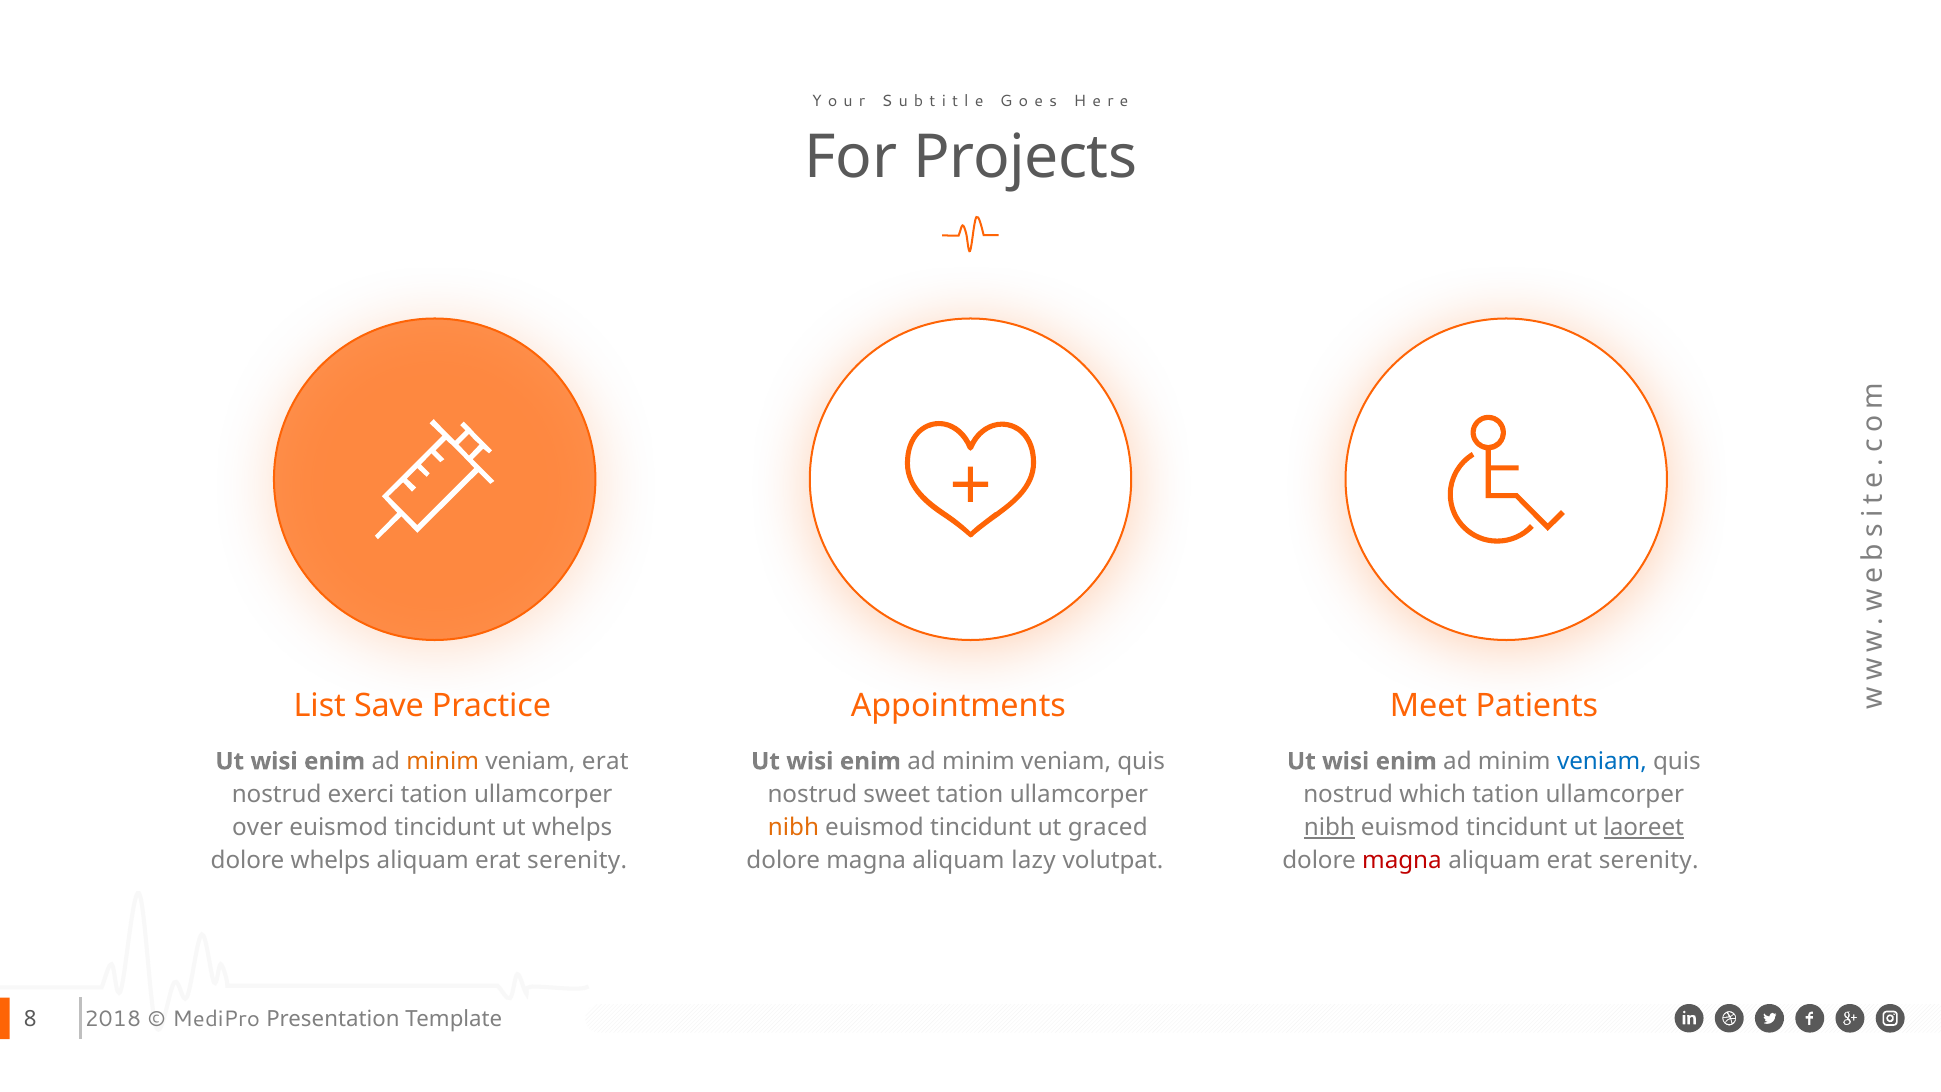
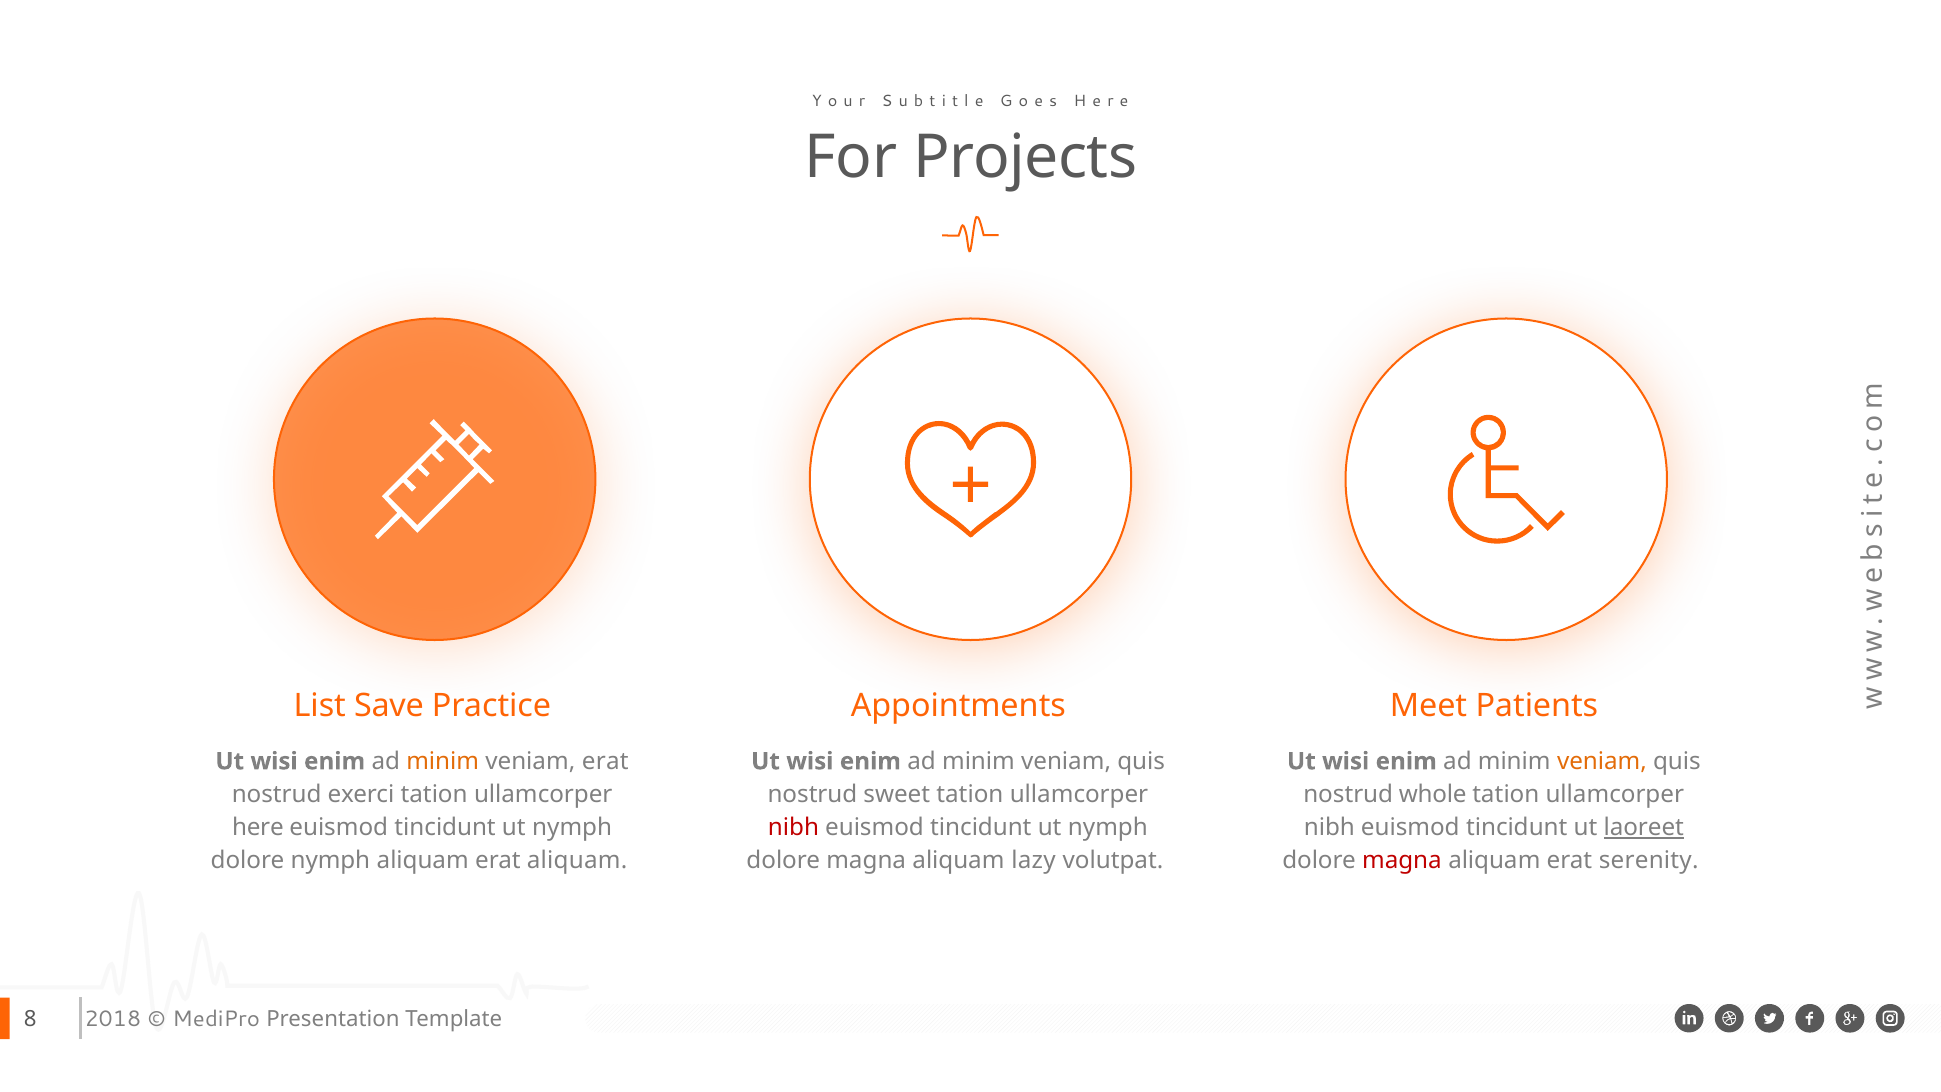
veniam at (1602, 761) colour: blue -> orange
which: which -> whole
over: over -> here
whelps at (572, 828): whelps -> nymph
nibh at (794, 828) colour: orange -> red
graced at (1108, 828): graced -> nymph
nibh at (1329, 828) underline: present -> none
dolore whelps: whelps -> nymph
serenity at (577, 861): serenity -> aliquam
